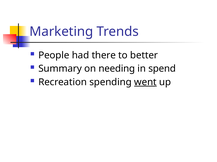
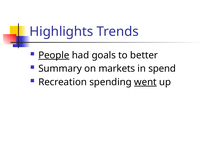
Marketing: Marketing -> Highlights
People underline: none -> present
there: there -> goals
needing: needing -> markets
